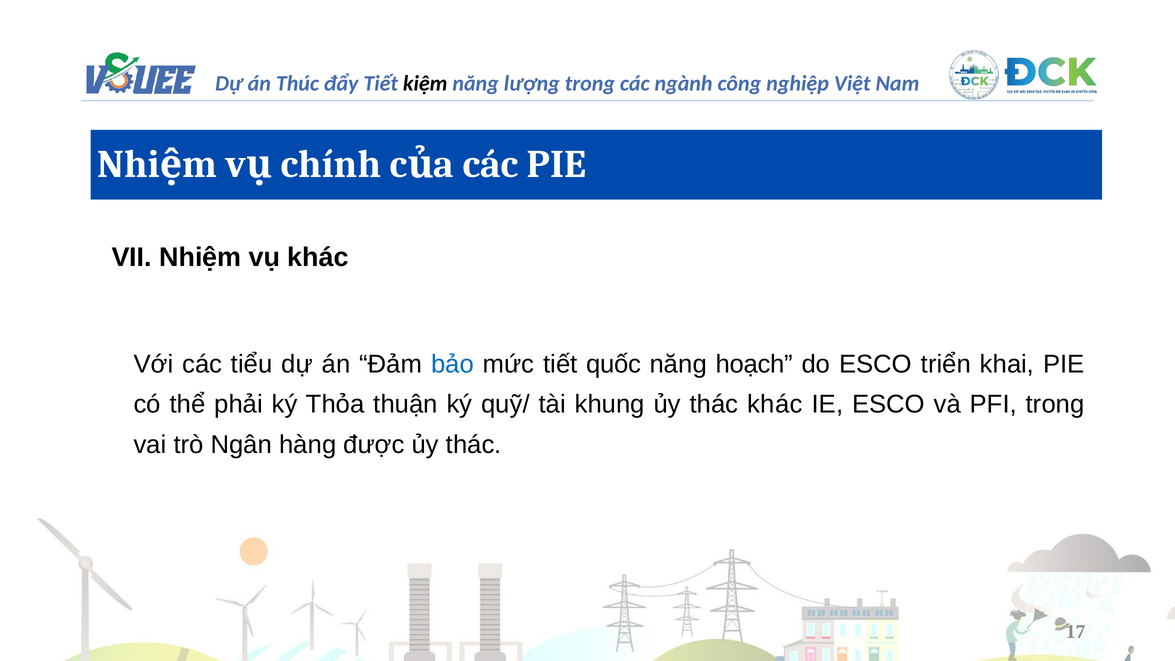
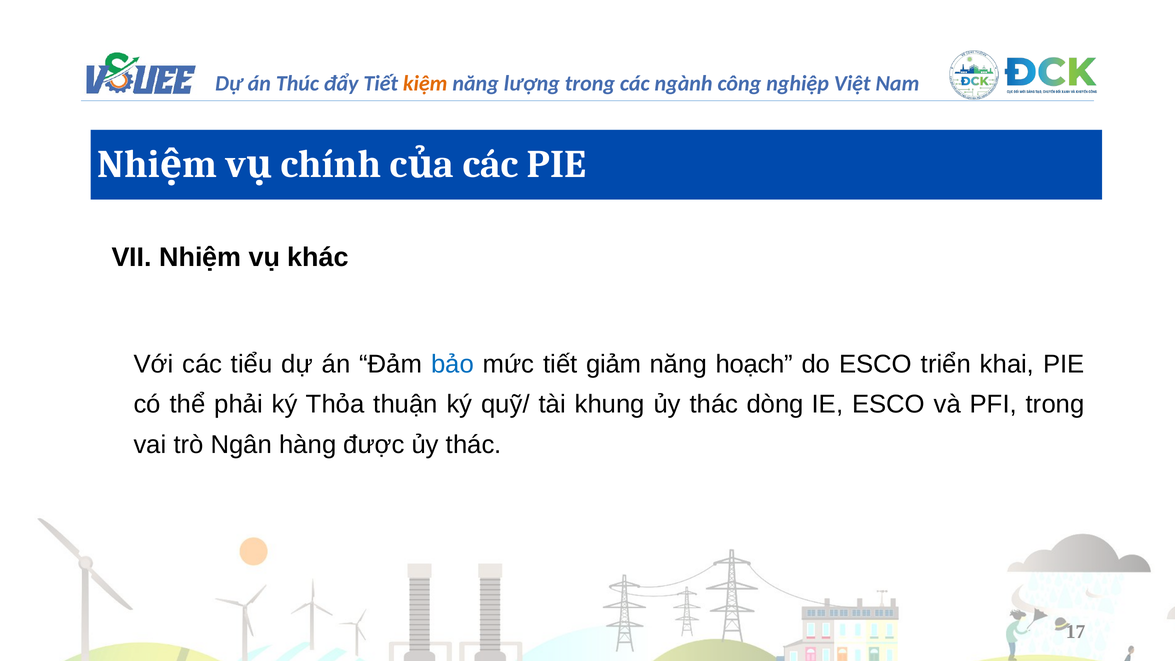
kiệm colour: black -> orange
quốc: quốc -> giảm
thác khác: khác -> dòng
